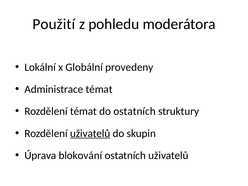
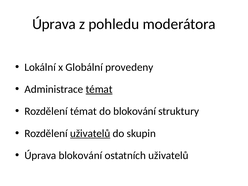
Použití at (54, 24): Použití -> Úprava
témat at (99, 89) underline: none -> present
do ostatních: ostatních -> blokování
